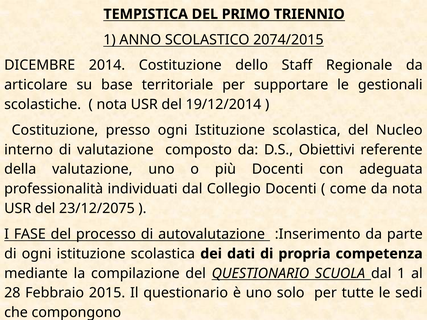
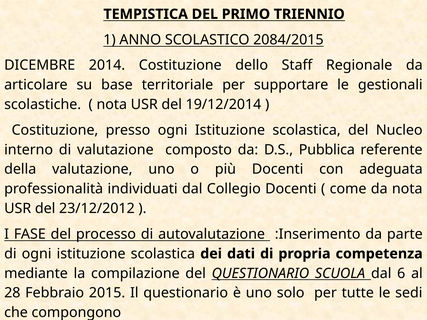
2074/2015: 2074/2015 -> 2084/2015
Obiettivi: Obiettivi -> Pubblica
23/12/2075: 23/12/2075 -> 23/12/2012
dal 1: 1 -> 6
